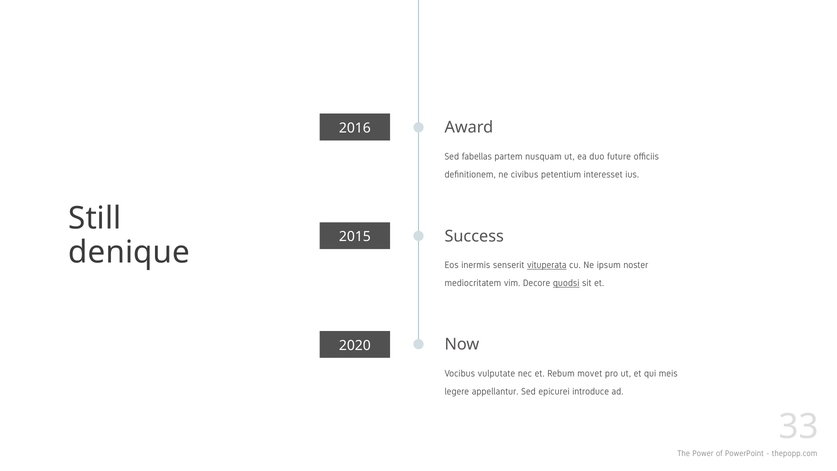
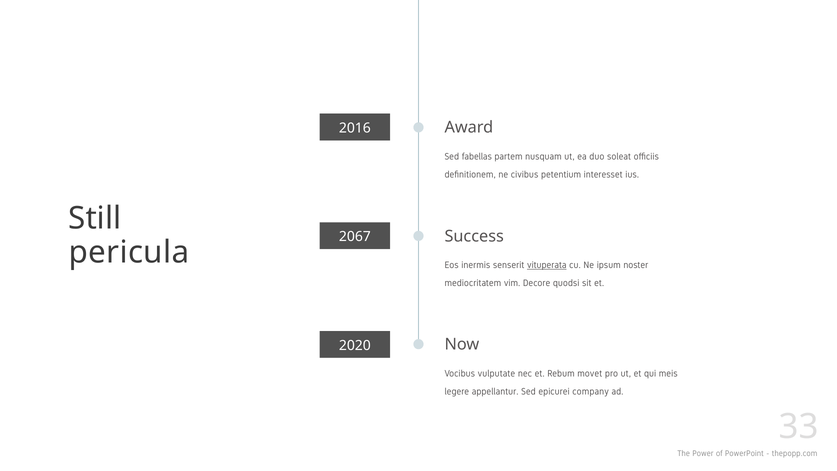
future: future -> soleat
2015: 2015 -> 2067
denique: denique -> pericula
quodsi underline: present -> none
introduce: introduce -> company
